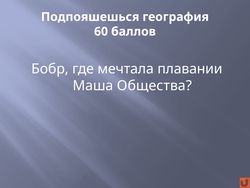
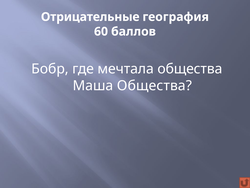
Подпояшешься: Подпояшешься -> Отрицательные
мечтала плавании: плавании -> общества
